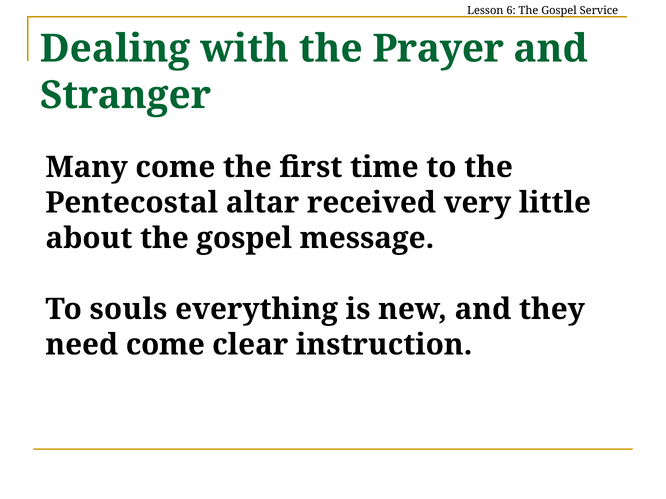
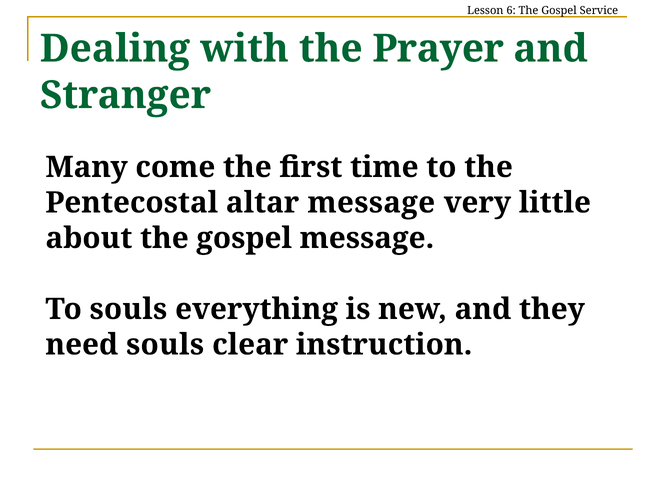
altar received: received -> message
need come: come -> souls
